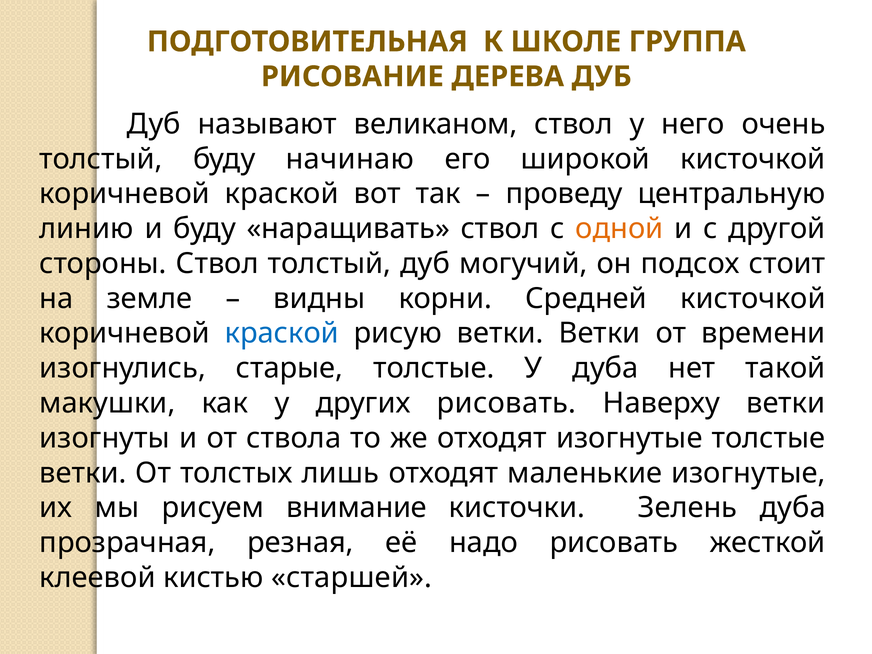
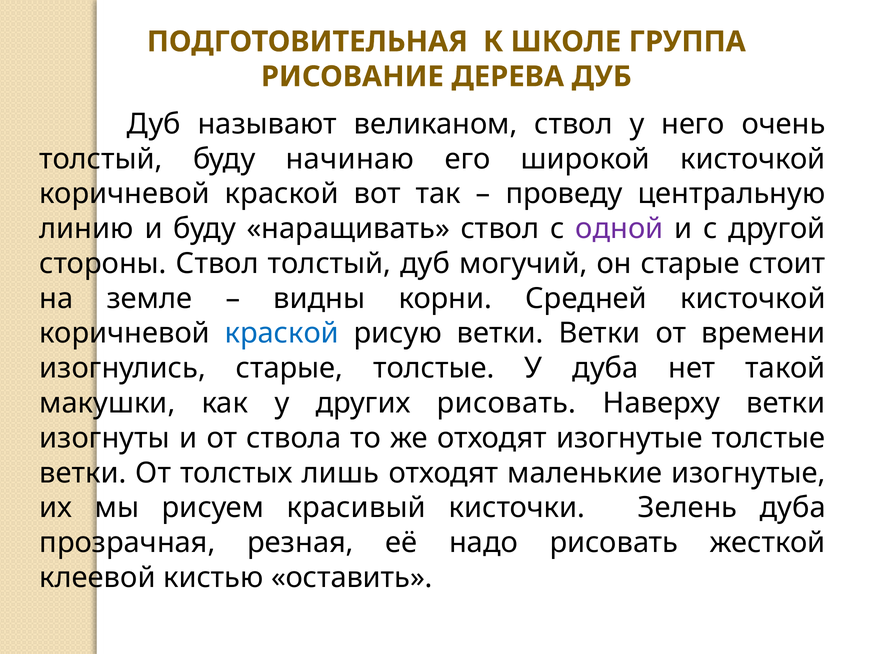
одной colour: orange -> purple
он подсох: подсох -> старые
внимание: внимание -> красивый
старшей: старшей -> оставить
